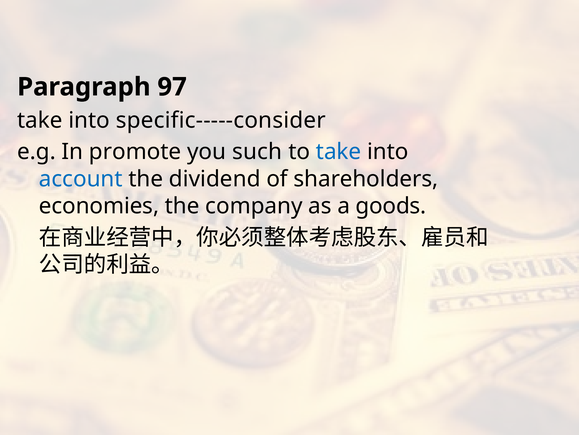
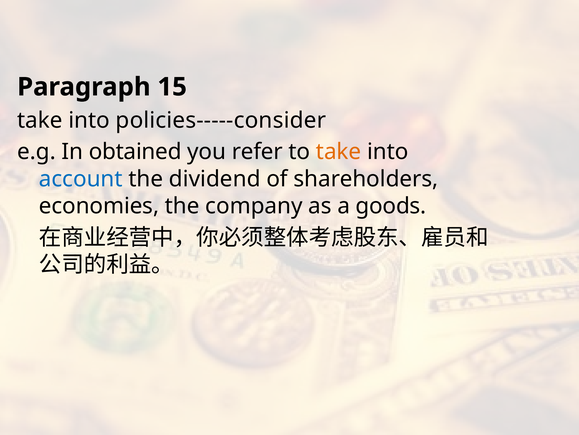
97: 97 -> 15
specific-----consider: specific-----consider -> policies-----consider
promote: promote -> obtained
such: such -> refer
take at (339, 152) colour: blue -> orange
